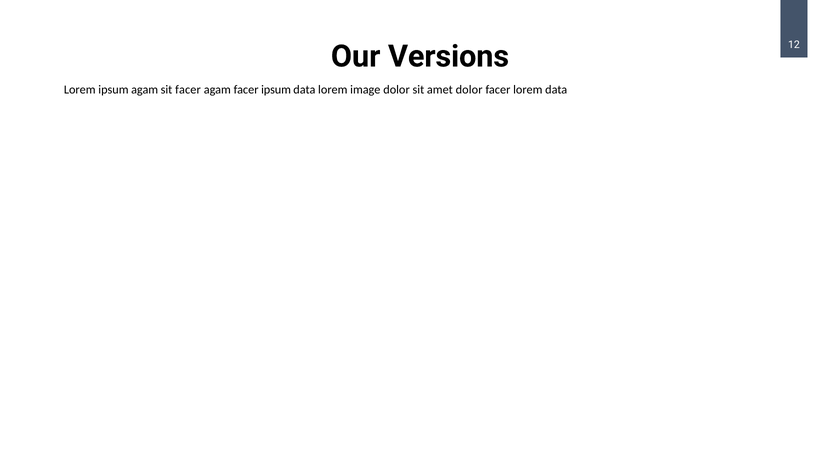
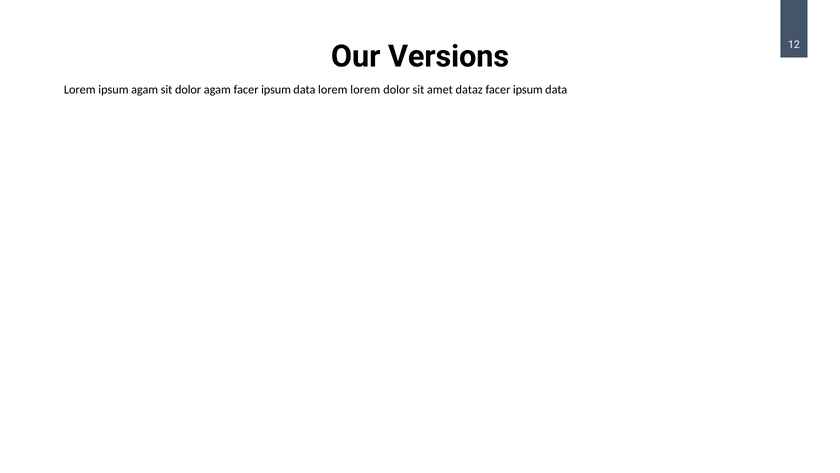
sit facer: facer -> dolor
lorem image: image -> lorem
amet dolor: dolor -> dataz
lorem at (528, 90): lorem -> ipsum
